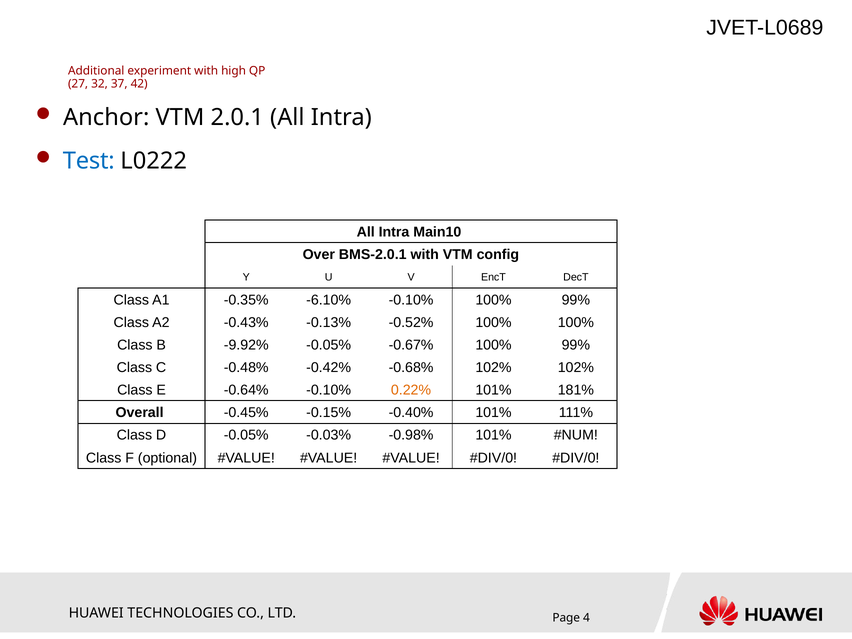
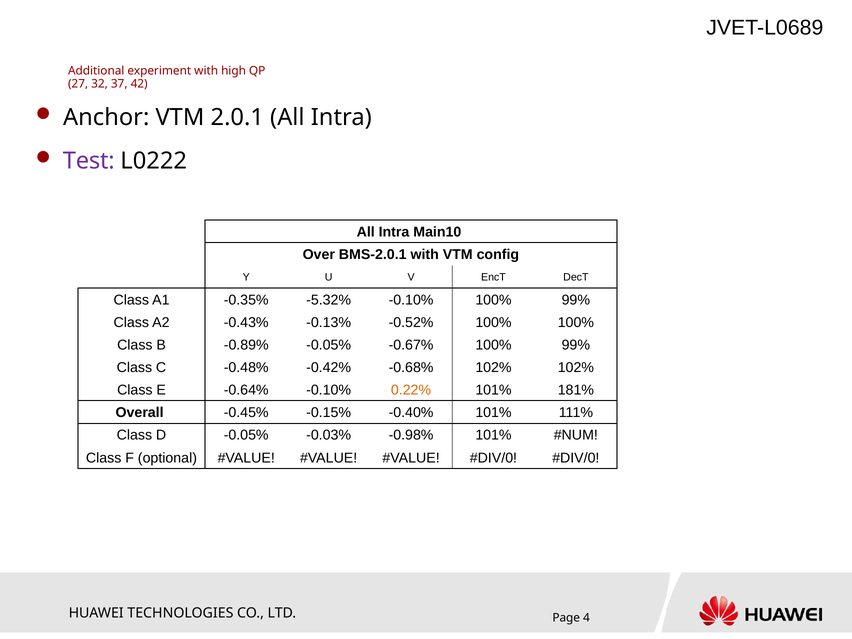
Test colour: blue -> purple
-6.10%: -6.10% -> -5.32%
-9.92%: -9.92% -> -0.89%
